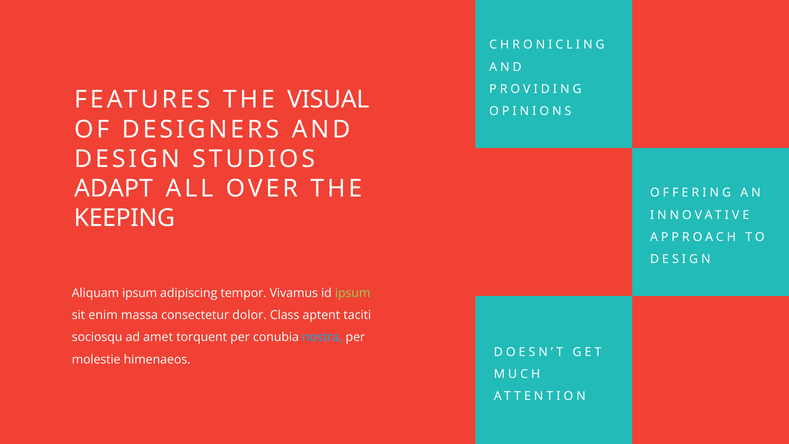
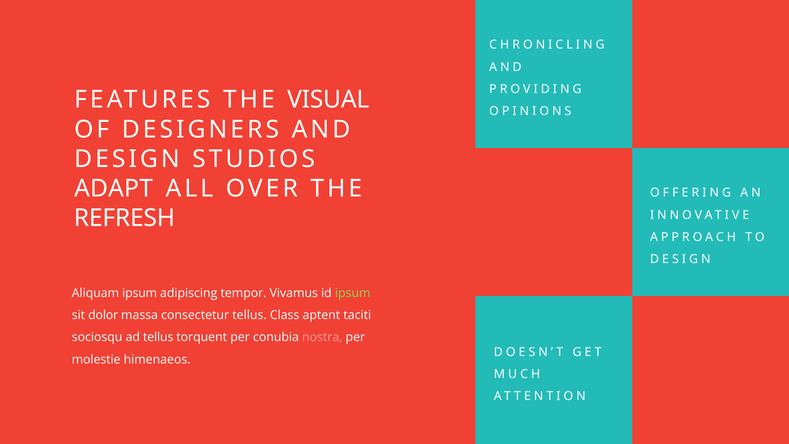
KEEPING: KEEPING -> REFRESH
enim: enim -> dolor
consectetur dolor: dolor -> tellus
ad amet: amet -> tellus
nostra colour: light blue -> pink
